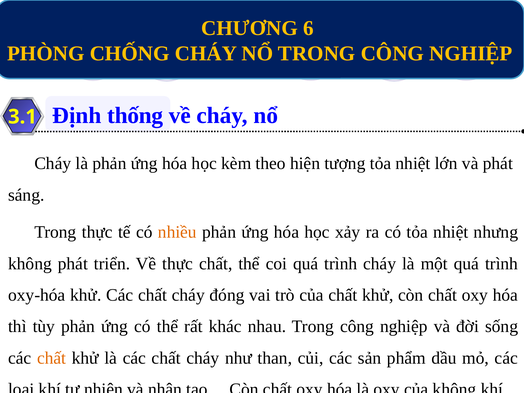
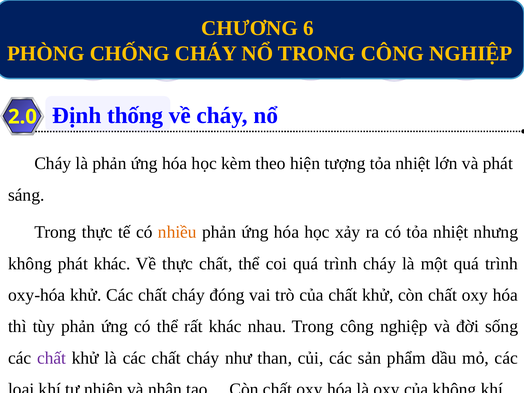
3.1: 3.1 -> 2.0
phát triển: triển -> khác
chất at (52, 358) colour: orange -> purple
